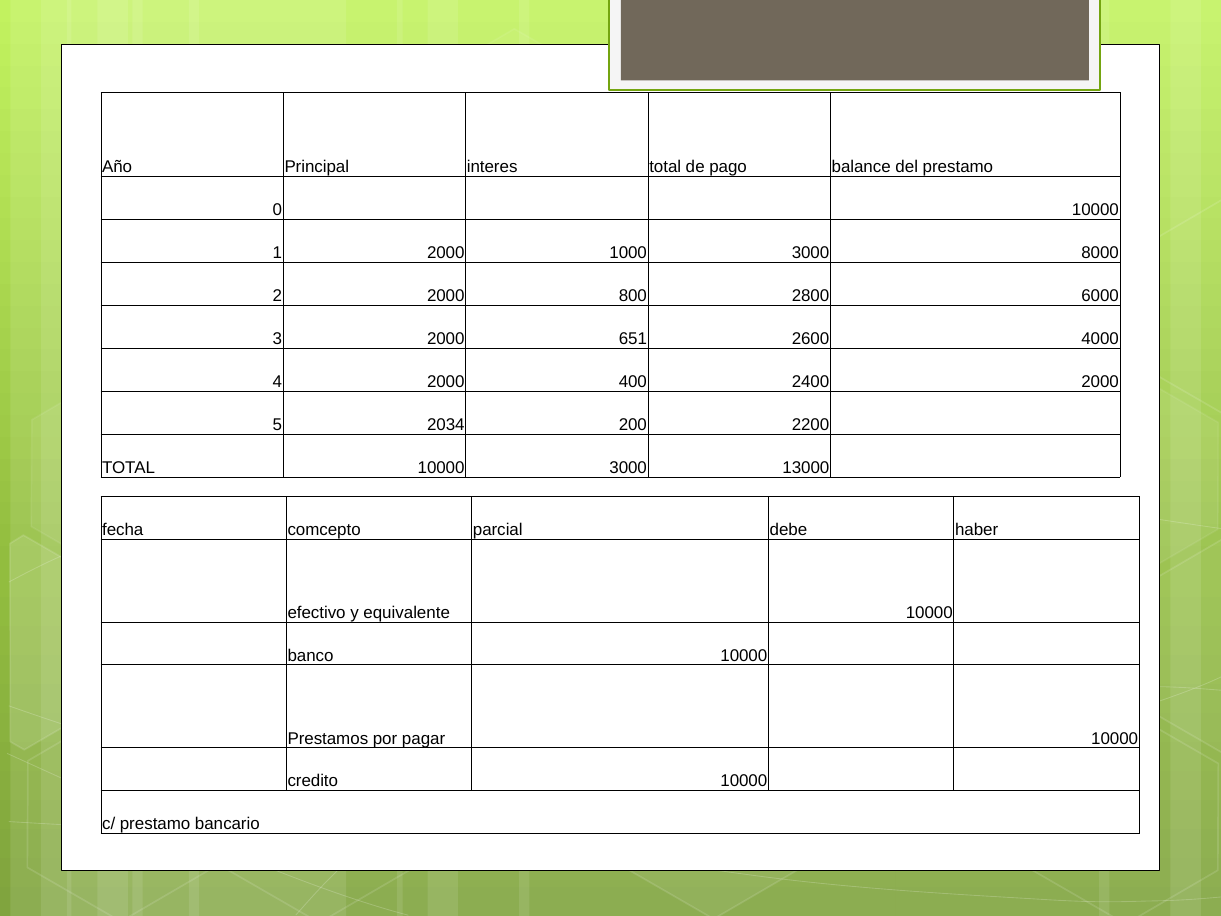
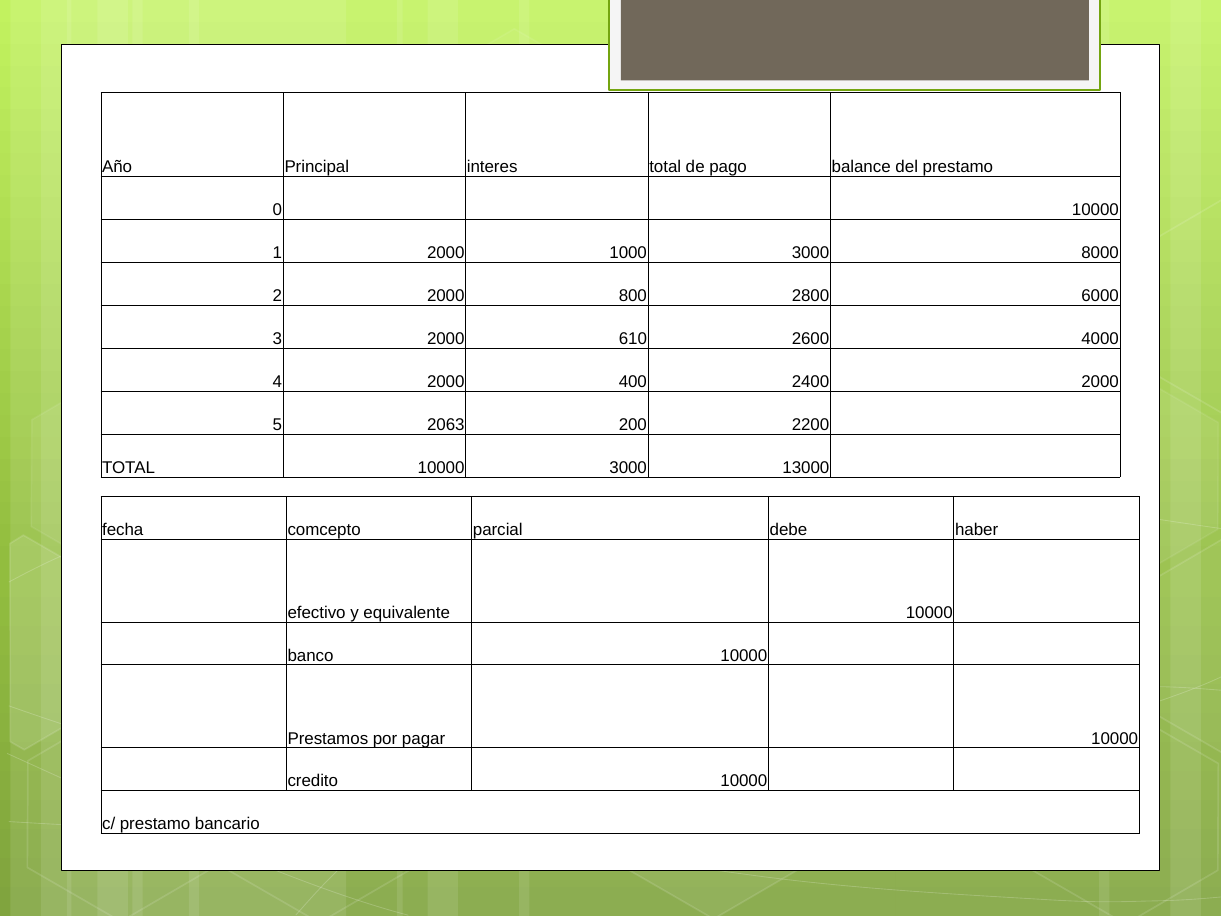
651: 651 -> 610
2034: 2034 -> 2063
